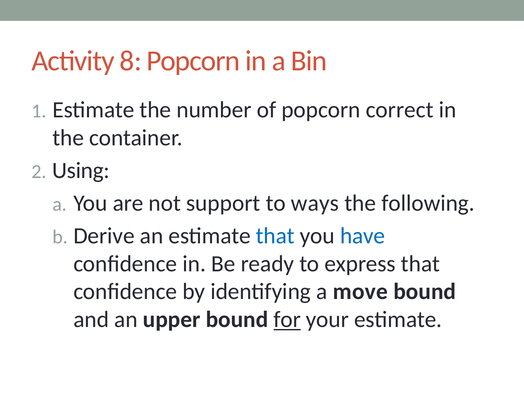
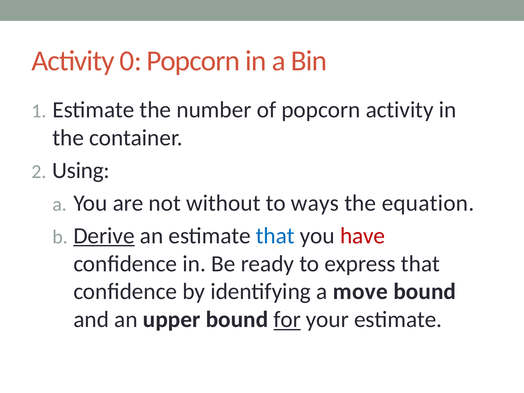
8: 8 -> 0
popcorn correct: correct -> activity
support: support -> without
following: following -> equation
Derive underline: none -> present
have colour: blue -> red
